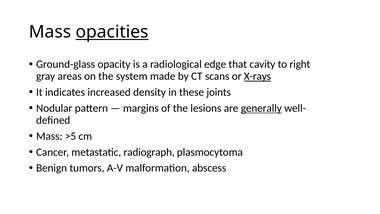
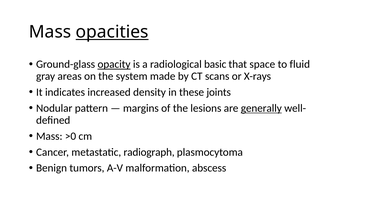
opacity underline: none -> present
edge: edge -> basic
cavity: cavity -> space
right: right -> fluid
X-rays underline: present -> none
>5: >5 -> >0
